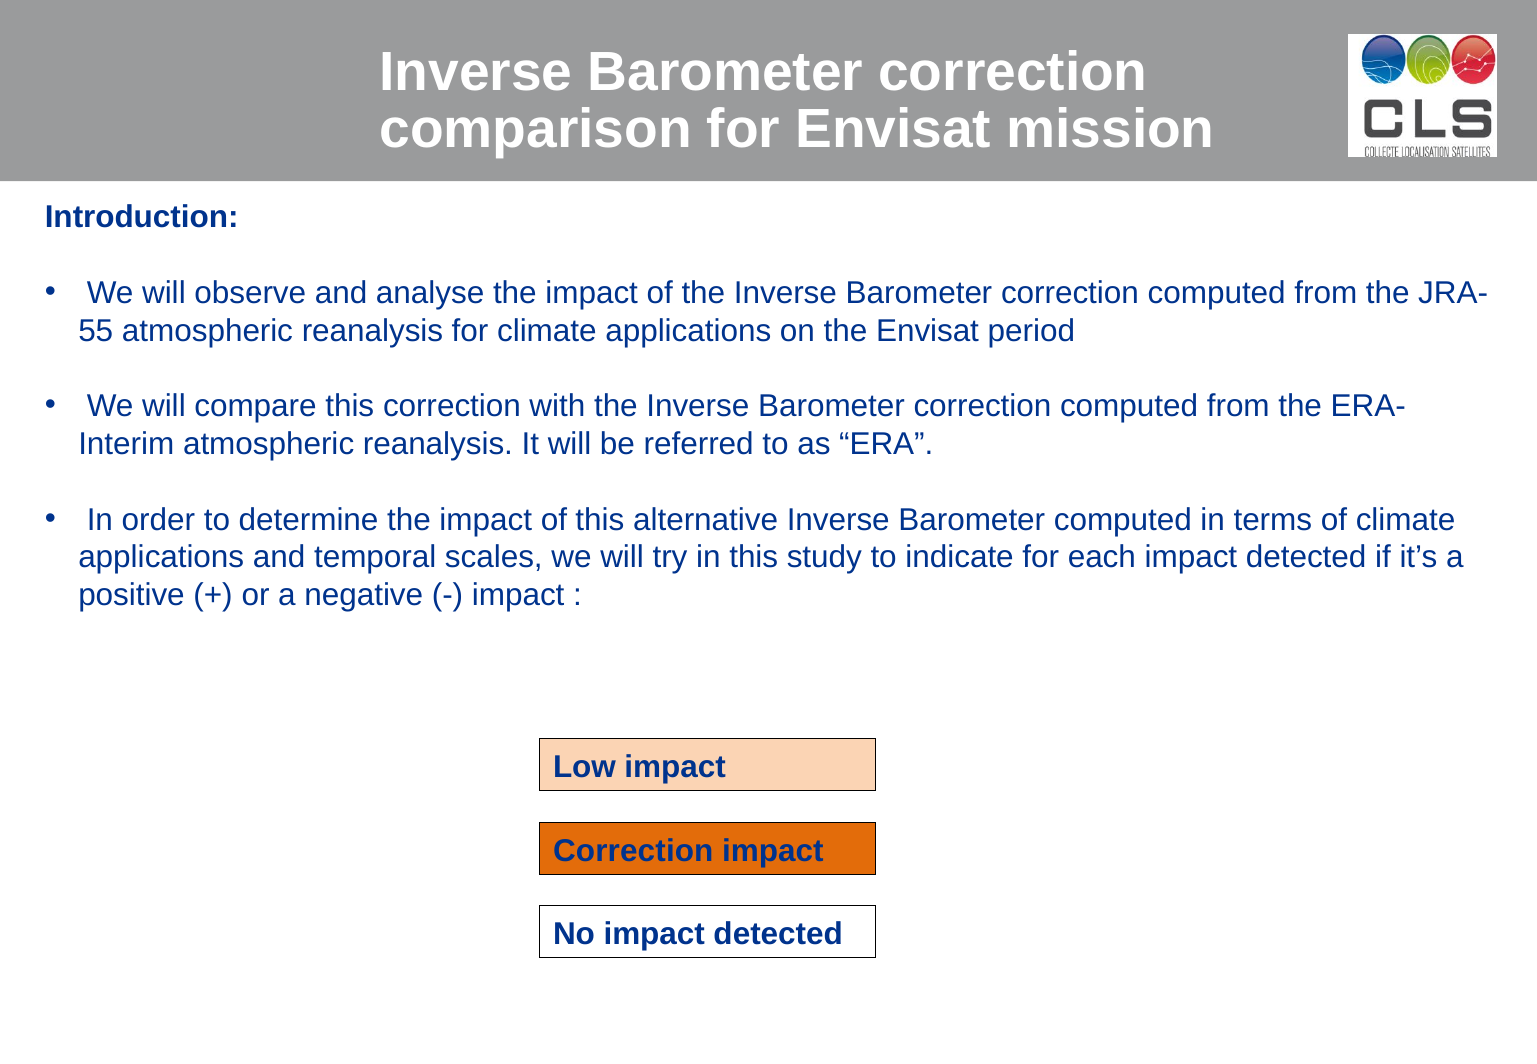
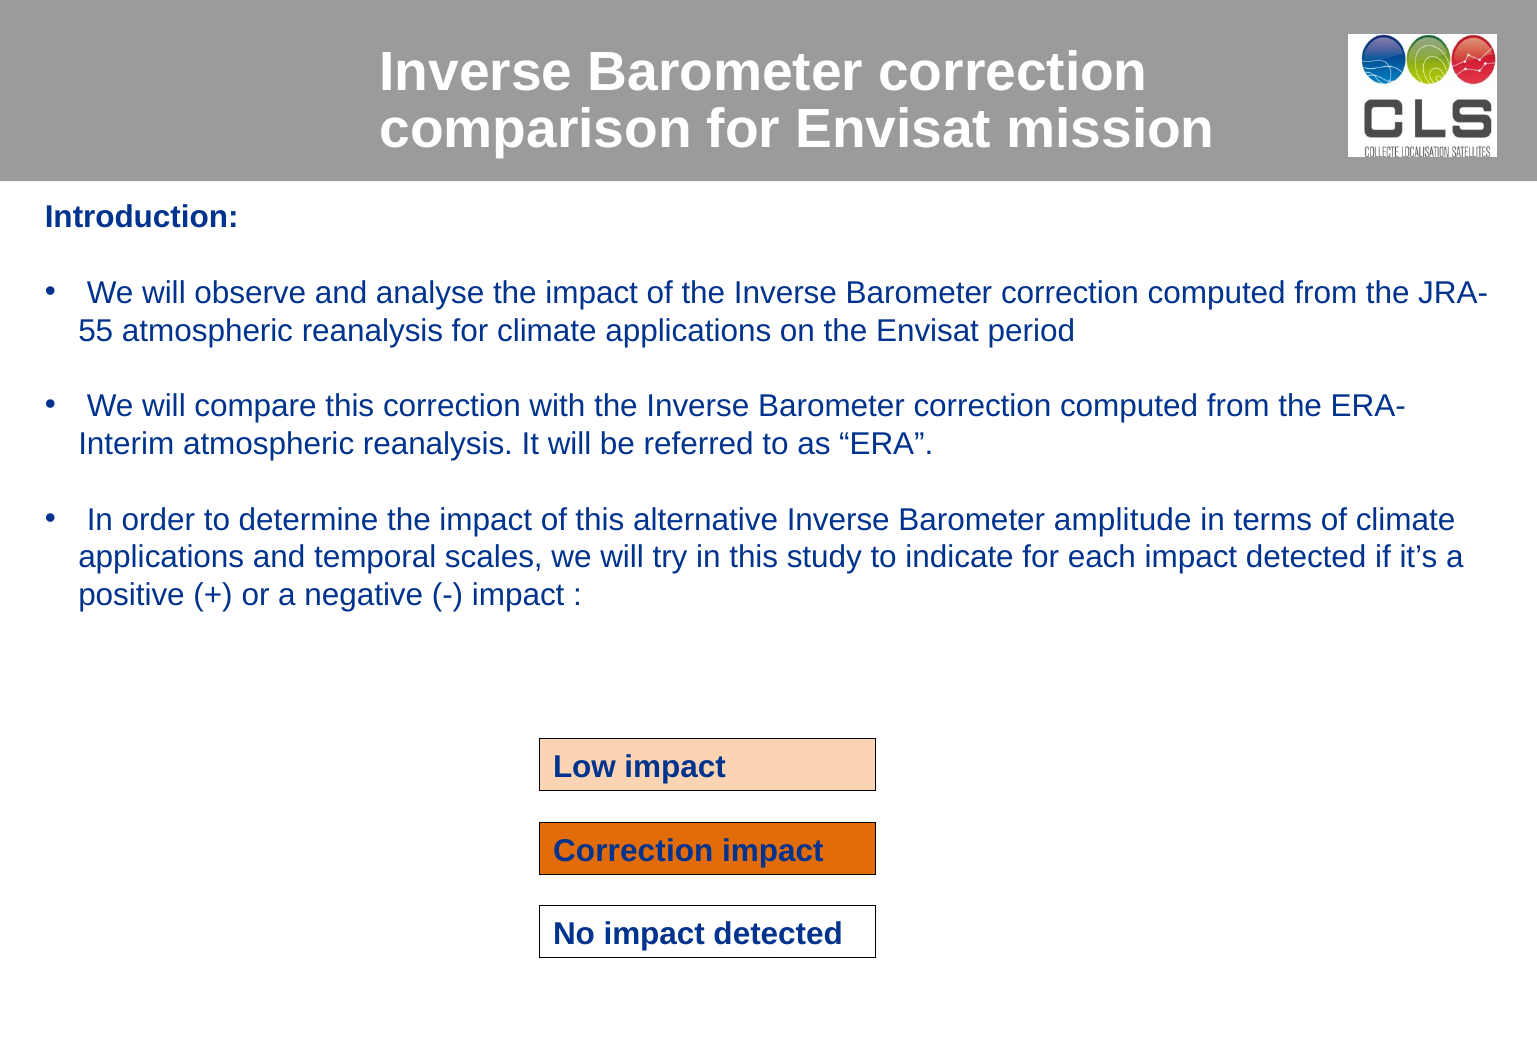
Barometer computed: computed -> amplitude
